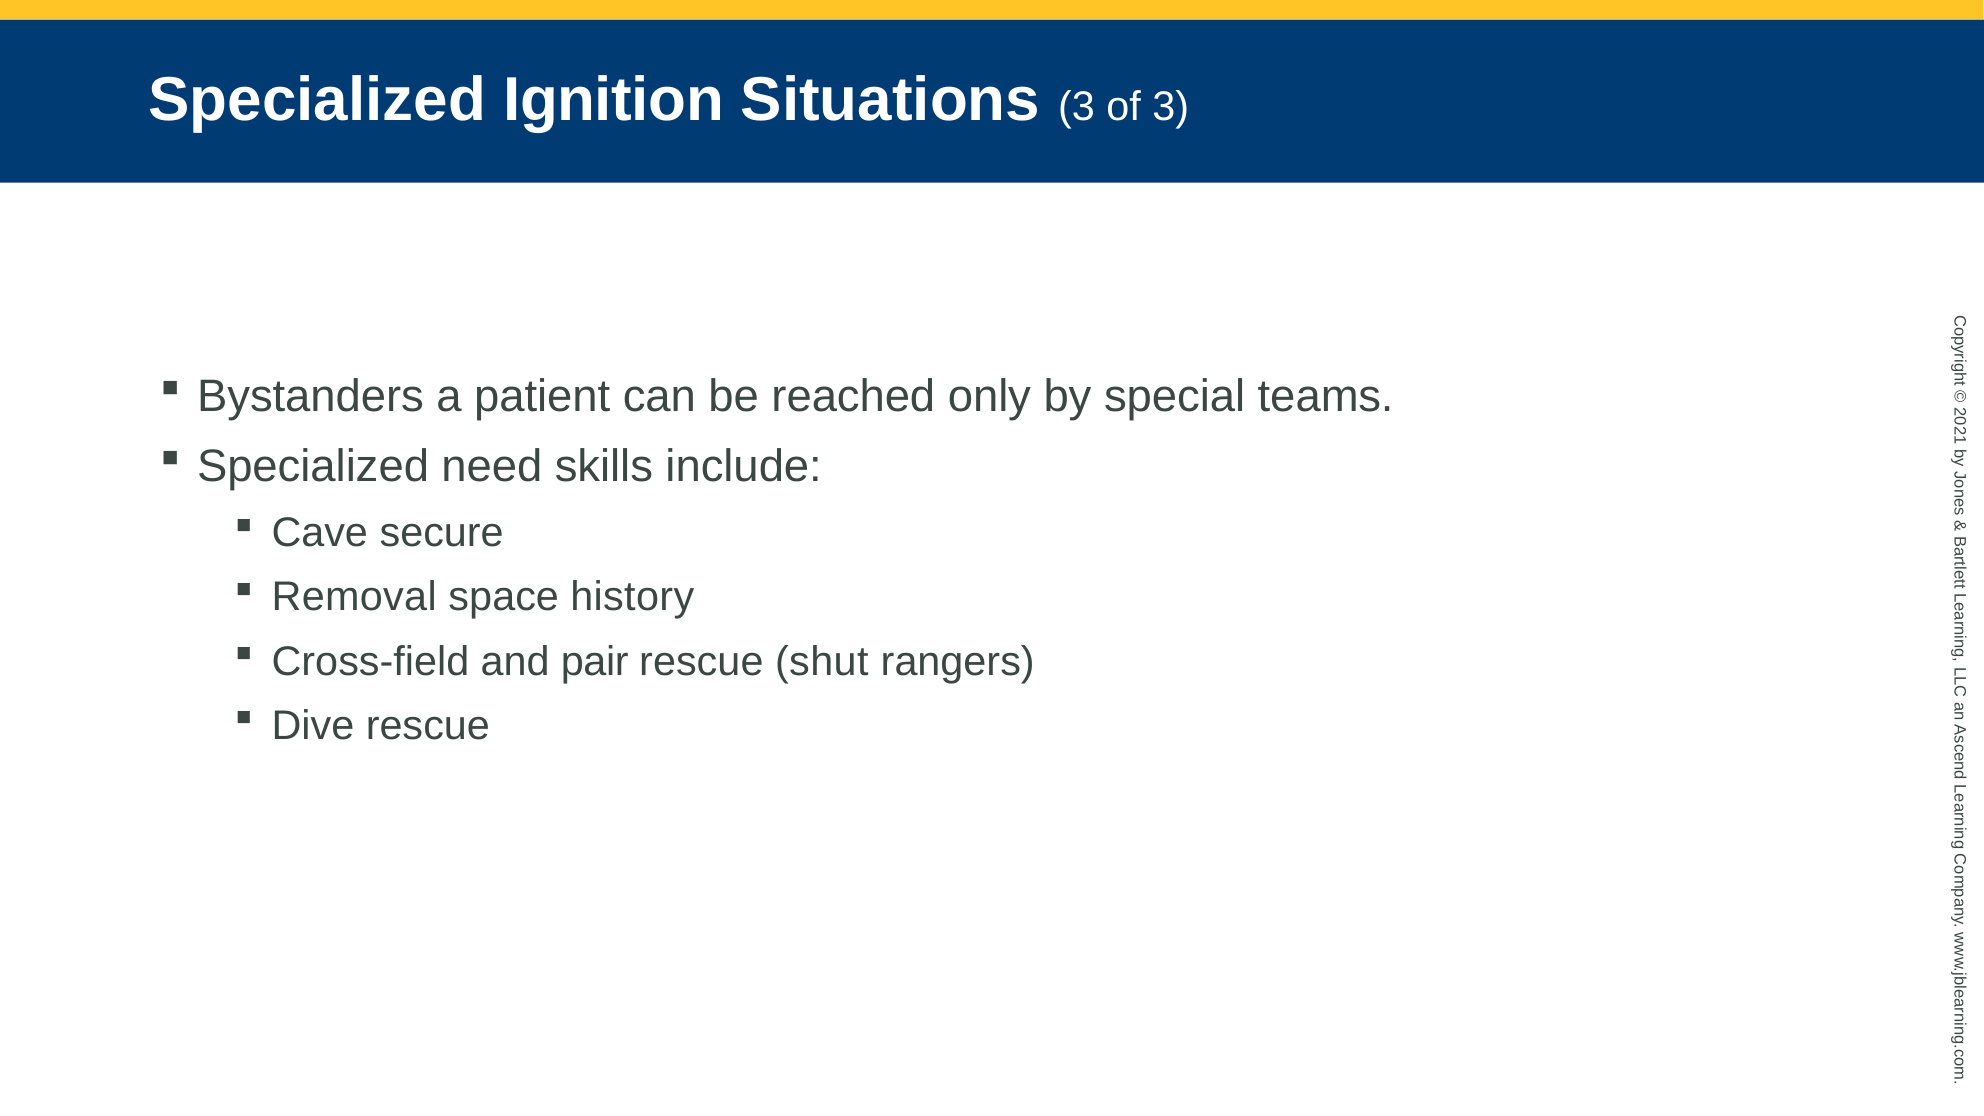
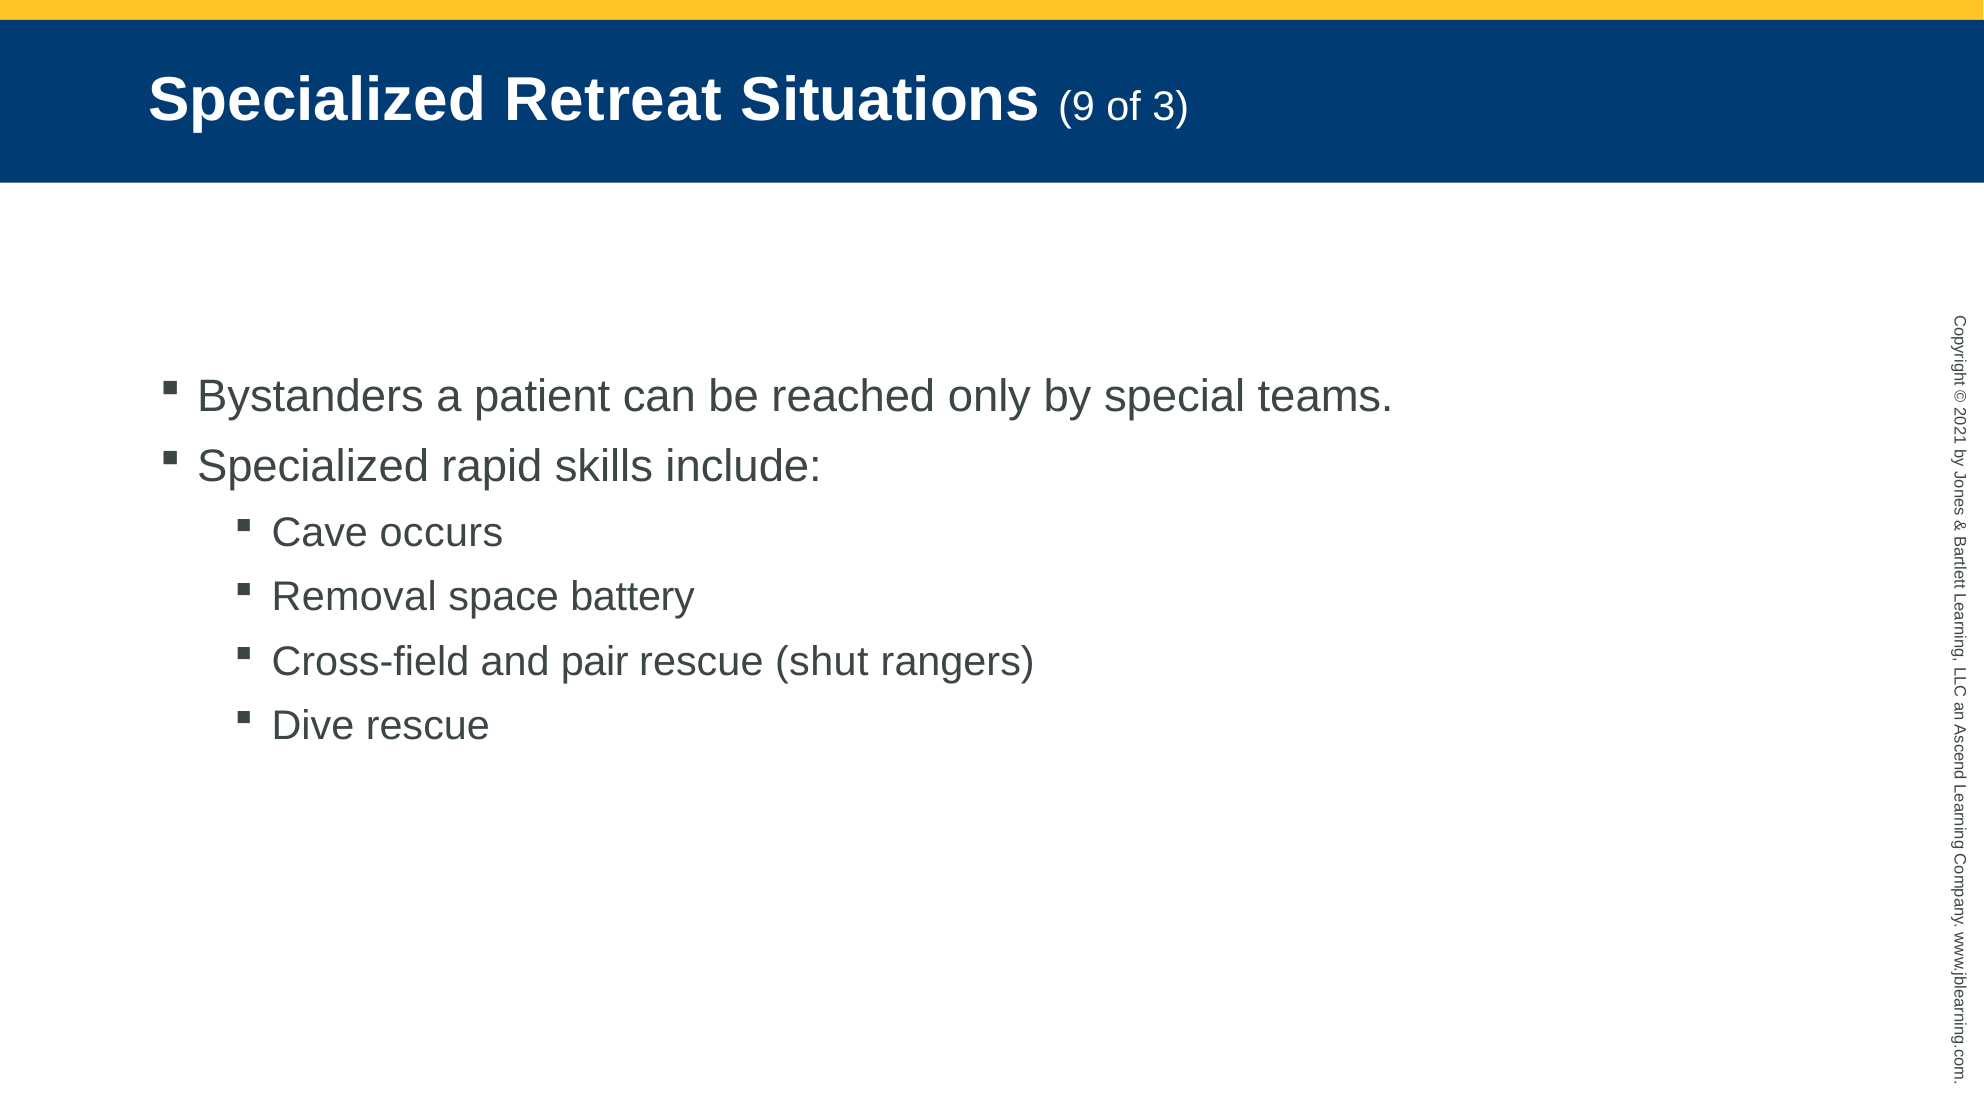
Ignition: Ignition -> Retreat
Situations 3: 3 -> 9
need: need -> rapid
secure: secure -> occurs
history: history -> battery
